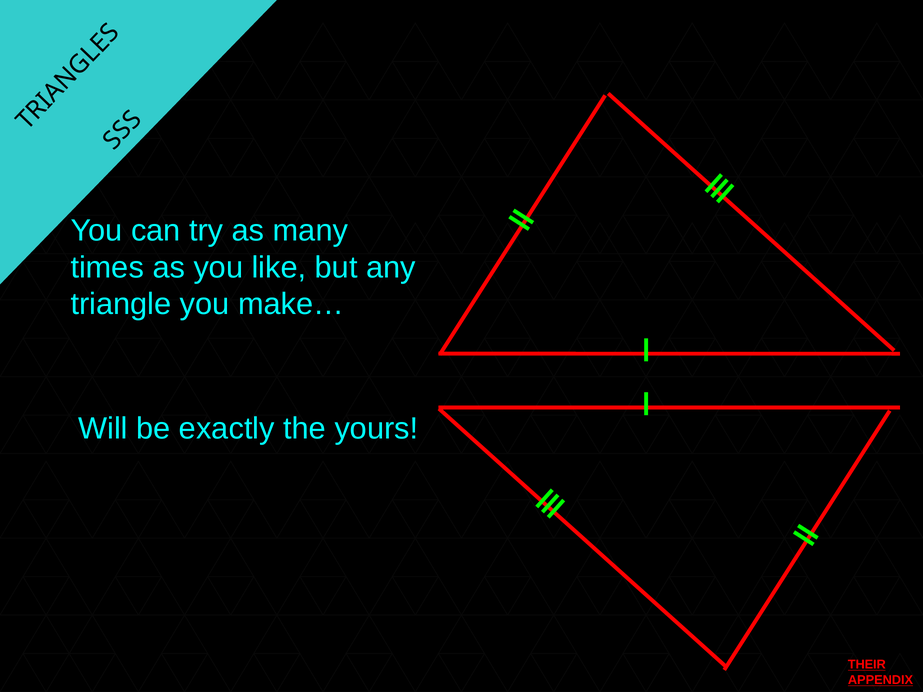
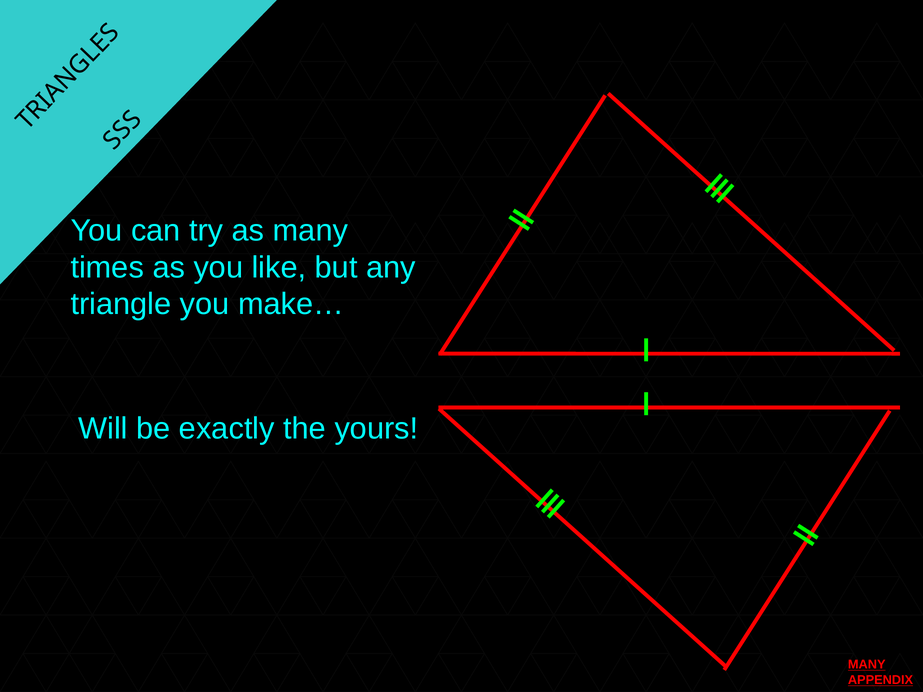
THEIR at (867, 665): THEIR -> MANY
